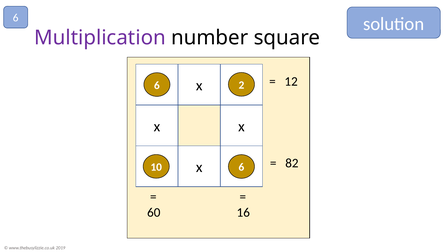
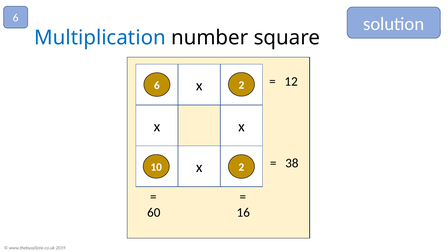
Multiplication colour: purple -> blue
82: 82 -> 38
10 6: 6 -> 2
